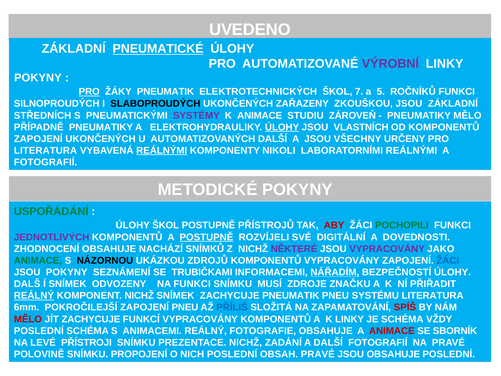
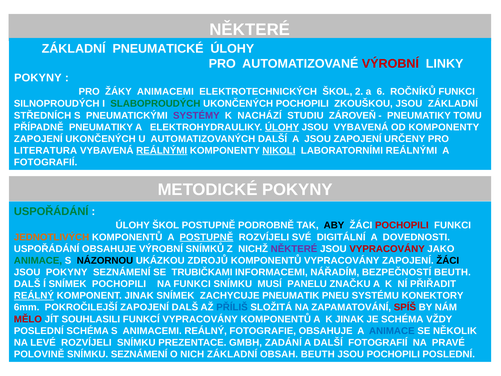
UVEDENO at (250, 30): UVEDENO -> NĚKTERÉ
PNEUMATICKÉ underline: present -> none
VÝROBNÍ at (390, 64) colour: purple -> red
PRO at (89, 92) underline: present -> none
ŽÁKY PNEUMATIK: PNEUMATIK -> ANIMACEMI
7: 7 -> 2
5: 5 -> 6
SLABOPROUDÝCH colour: black -> green
UKONČENÝCH ZAŘAZENY: ZAŘAZENY -> POCHOPILI
K ANIMACE: ANIMACE -> NACHÁZÍ
PNEUMATIKY MĚLO: MĚLO -> TOMU
JSOU VLASTNÍCH: VLASTNÍCH -> VYBAVENÁ
OD KOMPONENTŮ: KOMPONENTŮ -> KOMPONENTY
JSOU VŠECHNY: VŠECHNY -> ZAPOJENÍ
NIKOLI underline: none -> present
PŘÍSTROJŮ: PŘÍSTROJŮ -> PODROBNĚ
ABY colour: red -> black
POCHOPILI at (402, 225) colour: green -> red
JEDNOTLIVÝCH colour: purple -> orange
ZHODNOCENÍ at (47, 249): ZHODNOCENÍ -> USPOŘÁDÁNÍ
OBSAHUJE NACHÁZÍ: NACHÁZÍ -> VÝROBNÍ
VYPRACOVÁNY at (387, 249) colour: purple -> red
ŽÁCI at (448, 260) colour: blue -> black
NÁŘADÍM underline: present -> none
BEZPEČNOSTÍ ÚLOHY: ÚLOHY -> BEUTH
SNÍMEK ODVOZENY: ODVOZENY -> POCHOPILI
ZDROJE: ZDROJE -> PANELU
KOMPONENT NICHŽ: NICHŽ -> JINAK
SYSTÉMU LITERATURA: LITERATURA -> KONEKTORY
ZAPOJENÍ PNEU: PNEU -> DALŠ
JÍT ZACHYCUJE: ZACHYCUJE -> SOUHLASILI
K LINKY: LINKY -> JINAK
ANIMACE at (392, 331) colour: red -> blue
SBORNÍK: SBORNÍK -> NĚKOLIK
LEVÉ PŘÍSTROJI: PŘÍSTROJI -> ROZVÍJELI
PREZENTACE NICHŽ: NICHŽ -> GMBH
SNÍMKU PROPOJENÍ: PROPOJENÍ -> SEZNÁMENÍ
NICH POSLEDNÍ: POSLEDNÍ -> ZÁKLADNÍ
OBSAH PRAVÉ: PRAVÉ -> BEUTH
JSOU OBSAHUJE: OBSAHUJE -> POCHOPILI
